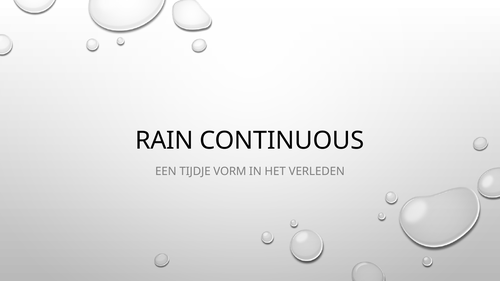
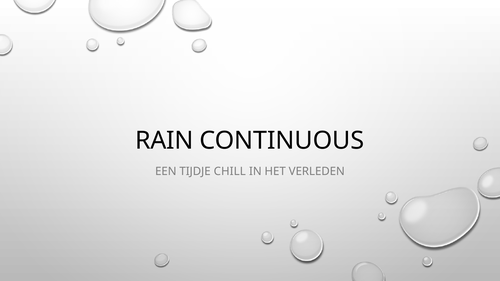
VORM: VORM -> CHILL
